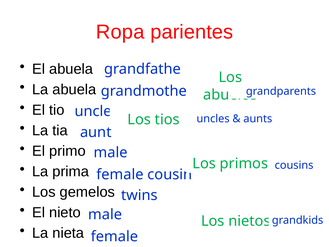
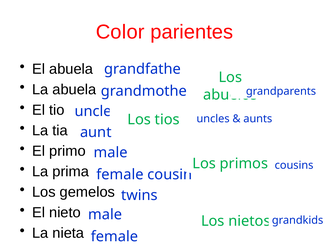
Ropa: Ropa -> Color
